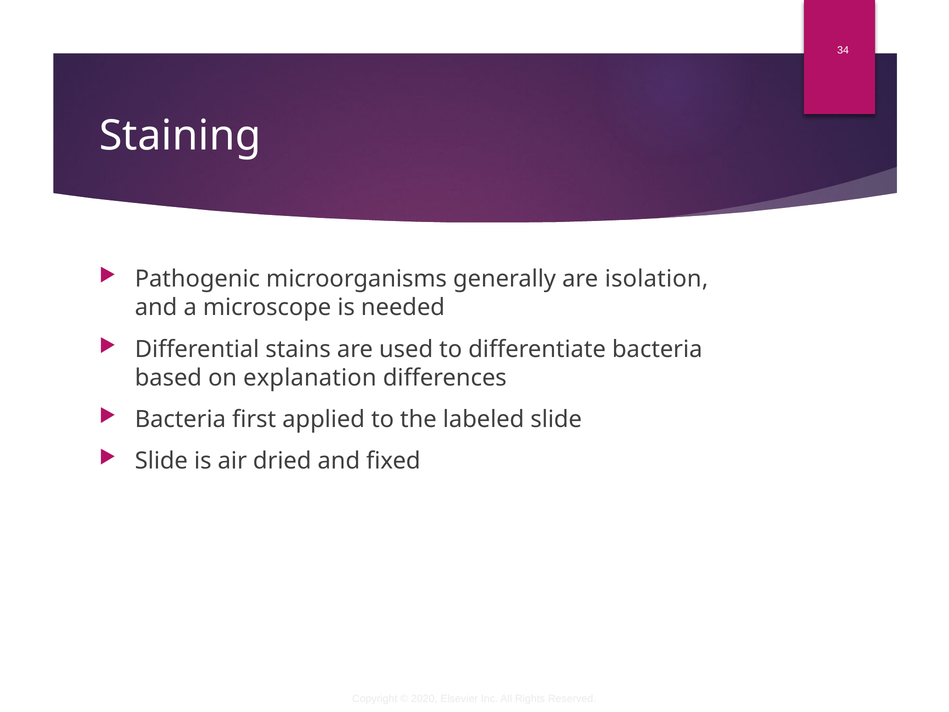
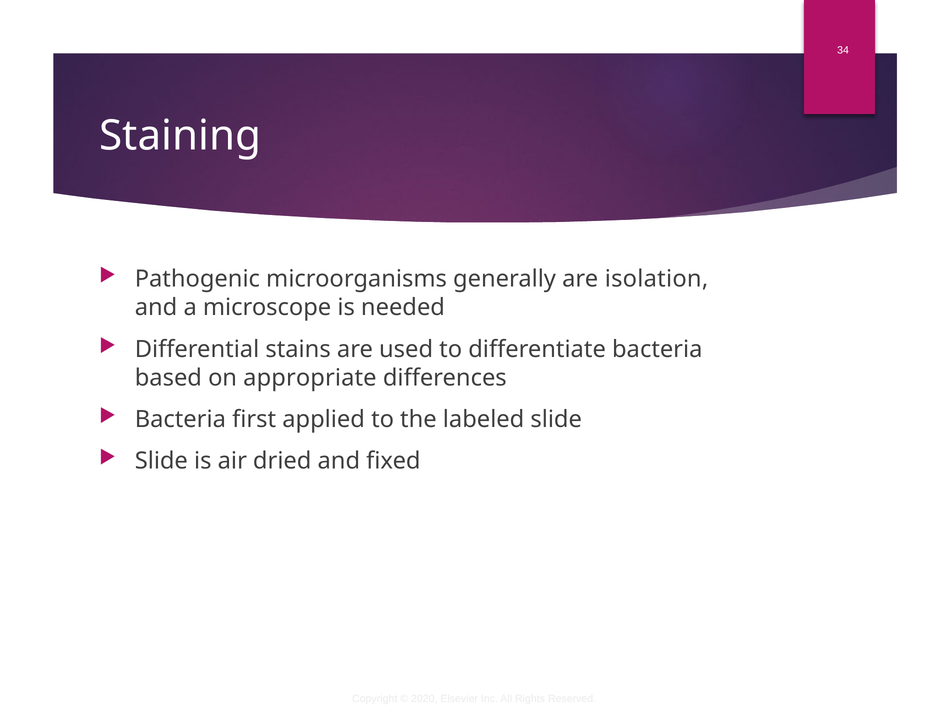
explanation: explanation -> appropriate
